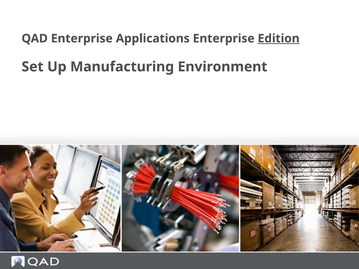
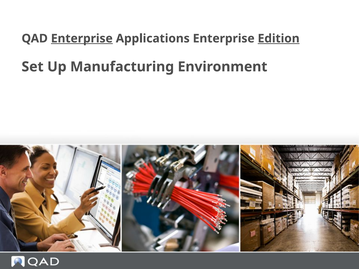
Enterprise at (82, 39) underline: none -> present
